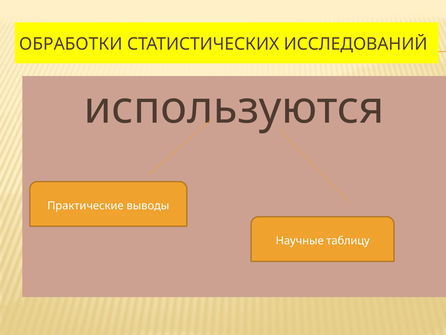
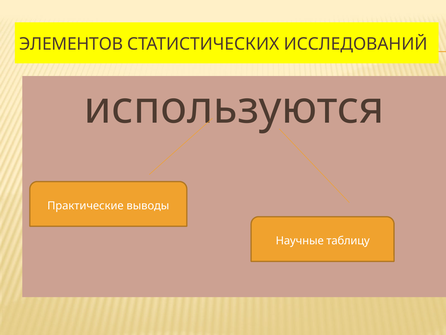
ОБРАБОТКИ: ОБРАБОТКИ -> ЭЛЕМЕНТОВ
